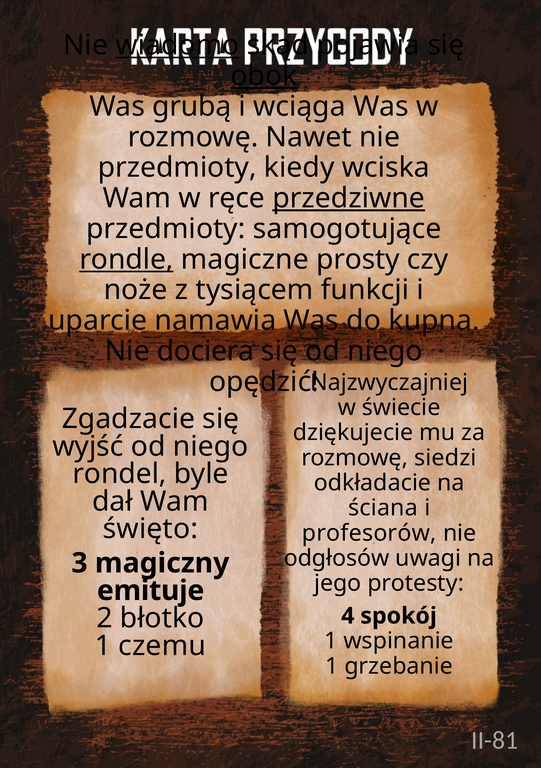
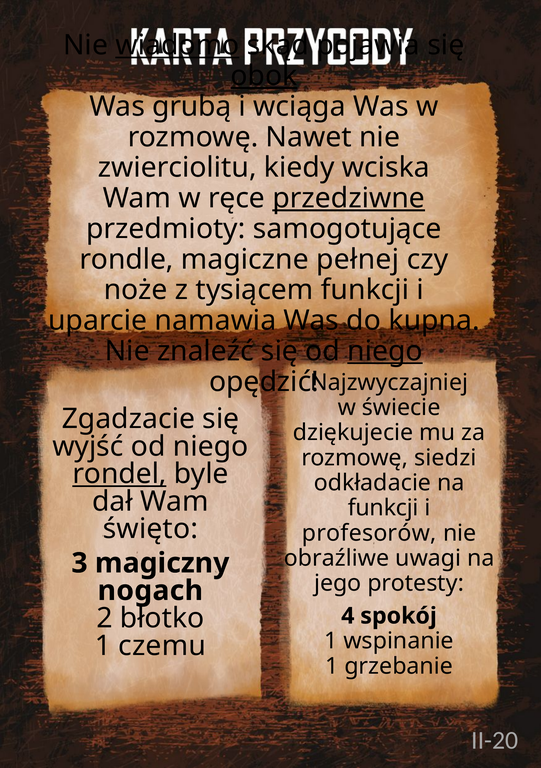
przedmioty at (177, 168): przedmioty -> zwierciolitu
rondle underline: present -> none
prosty: prosty -> pełnej
dociera: dociera -> znaleźć
niego at (385, 351) underline: none -> present
rondel underline: none -> present
ściana at (383, 508): ściana -> funkcji
odgłosów: odgłosów -> obraźliwe
emituje: emituje -> nogach
II-81: II-81 -> II-20
